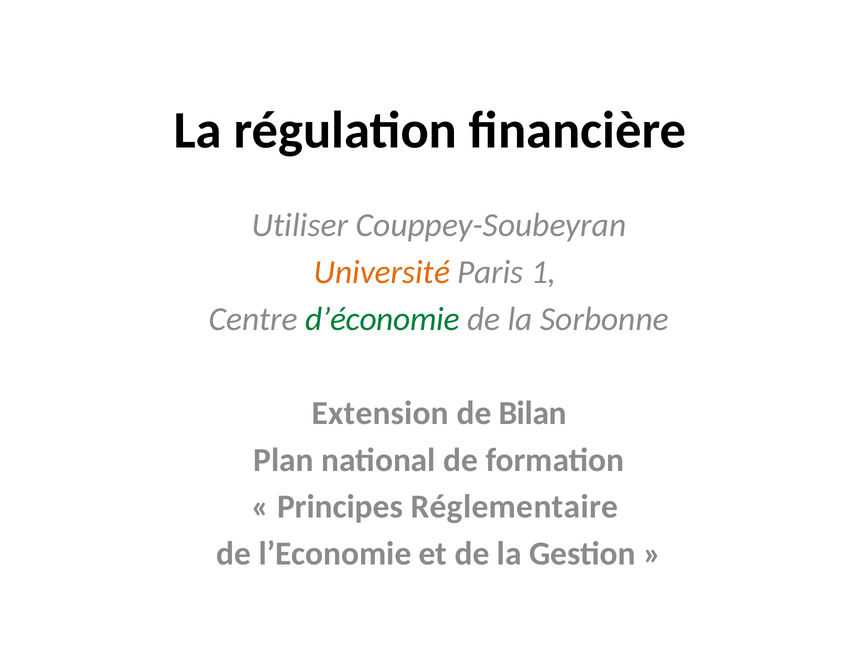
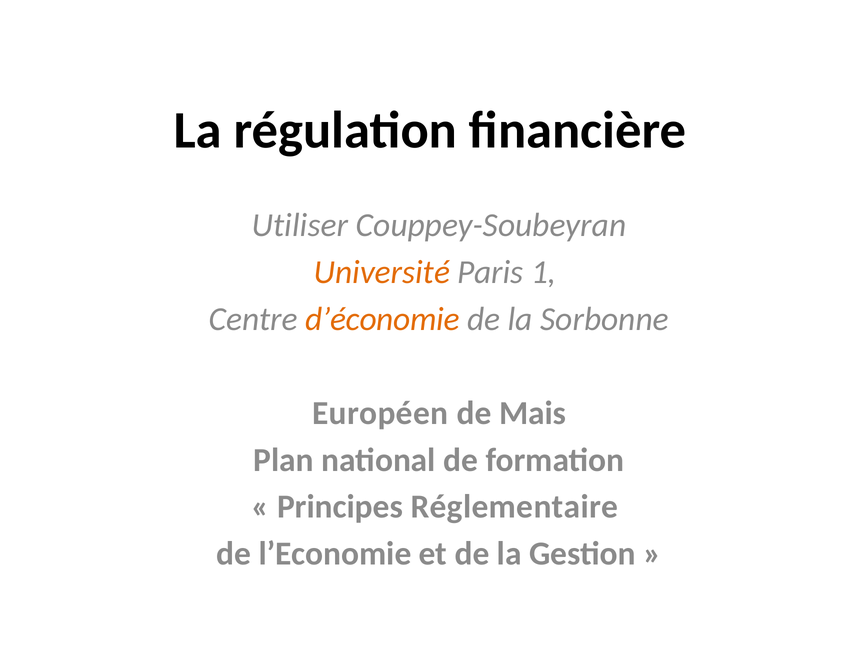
d’économie colour: green -> orange
Extension: Extension -> Européen
Bilan: Bilan -> Mais
